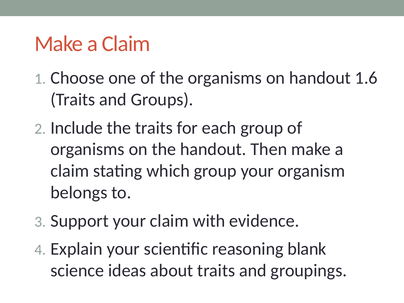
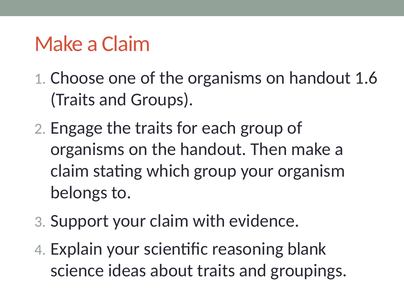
Include: Include -> Engage
